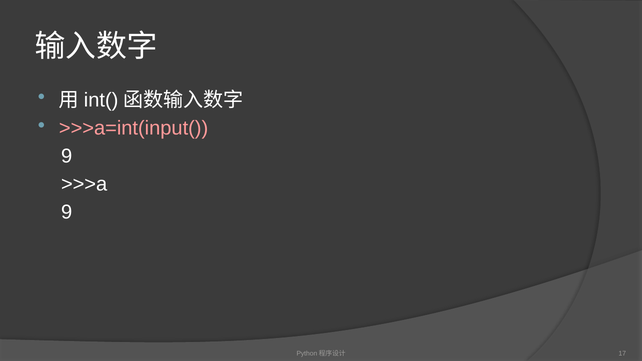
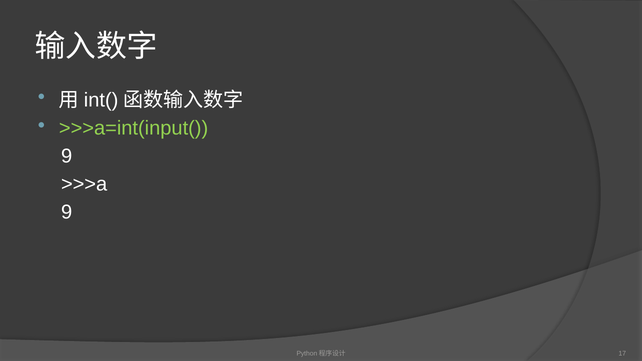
>>>a=int(input( colour: pink -> light green
